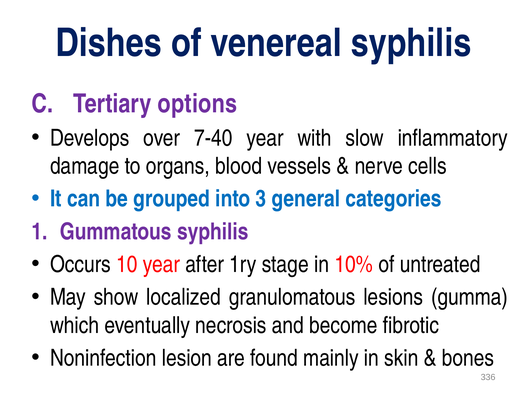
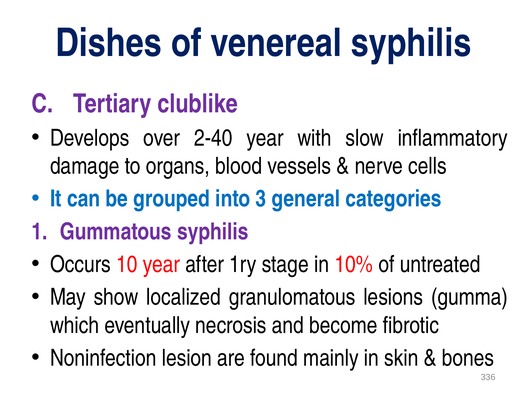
options: options -> clublike
7-40: 7-40 -> 2-40
